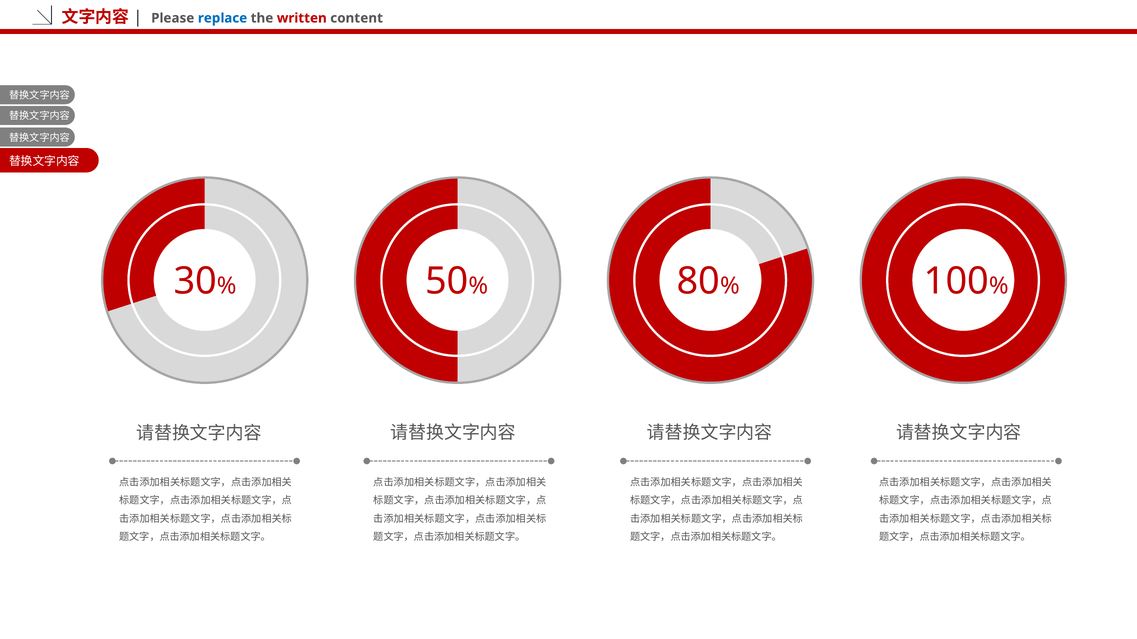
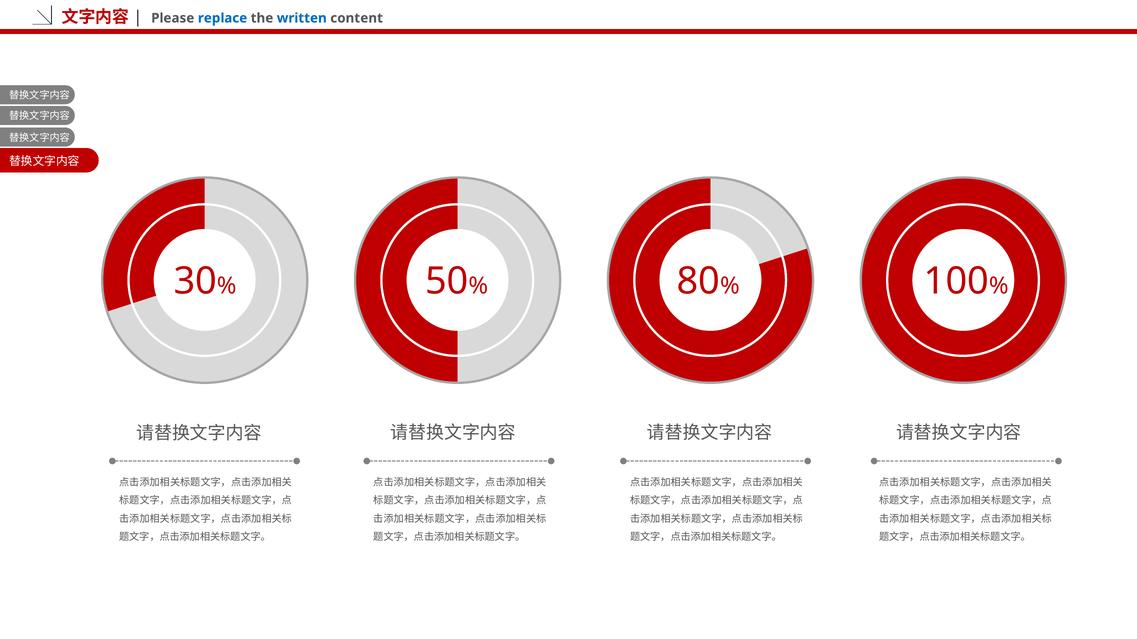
written colour: red -> blue
